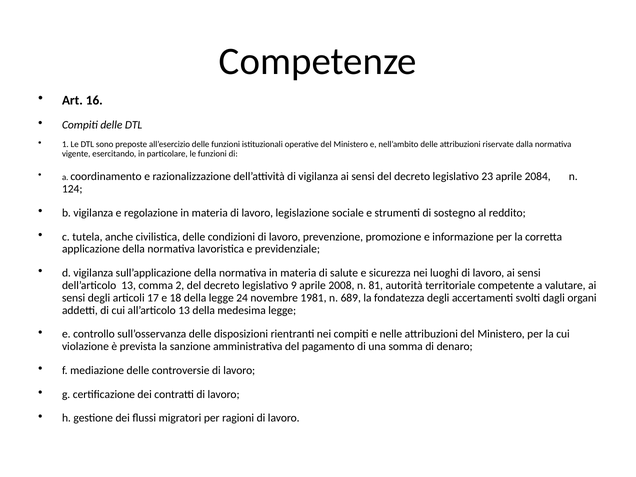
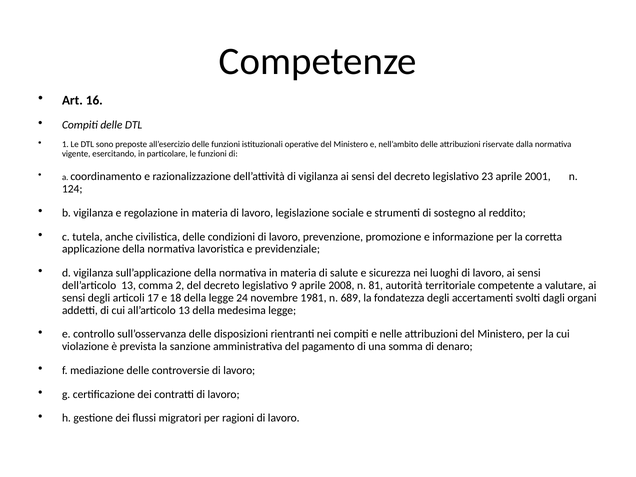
2084: 2084 -> 2001
